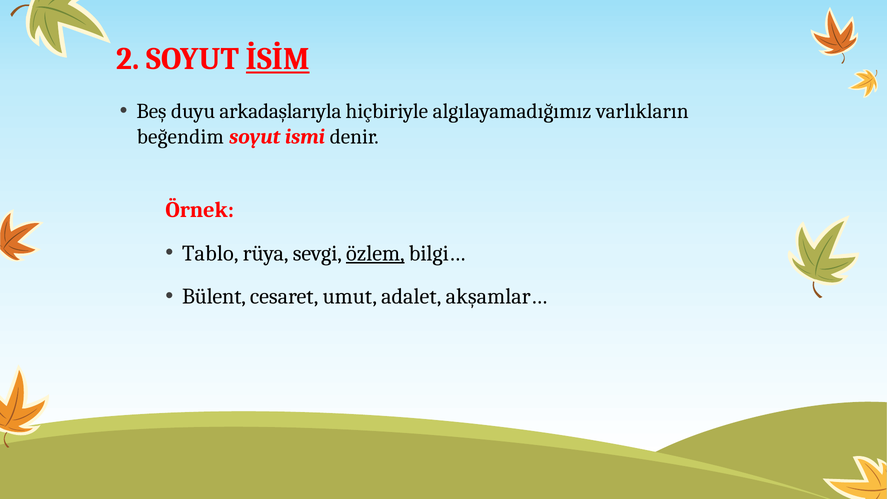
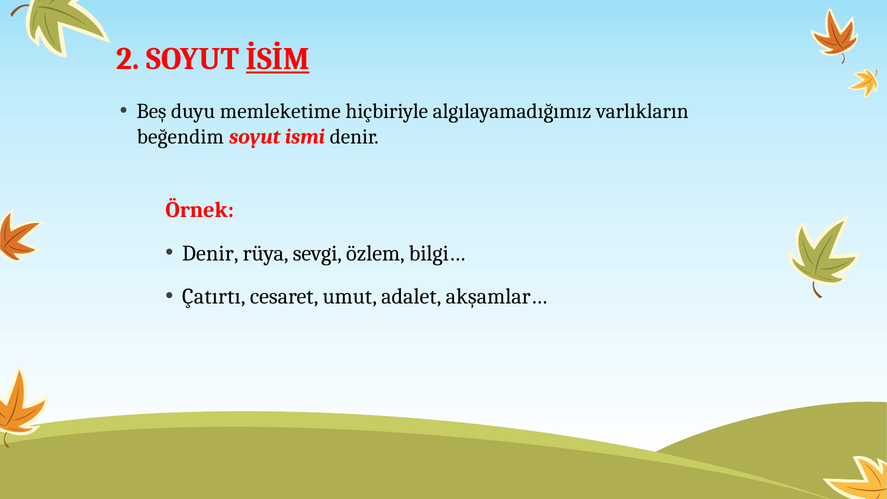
arkadaşlarıyla: arkadaşlarıyla -> memleketime
Tablo at (210, 253): Tablo -> Denir
özlem underline: present -> none
Bülent: Bülent -> Çatırtı
